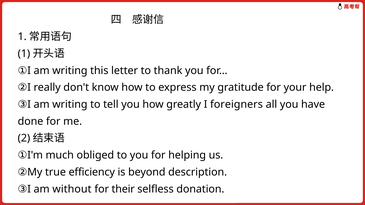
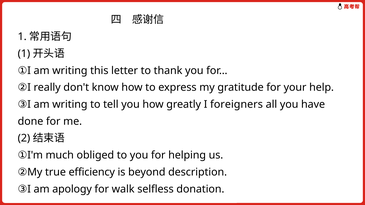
without: without -> apology
their: their -> walk
